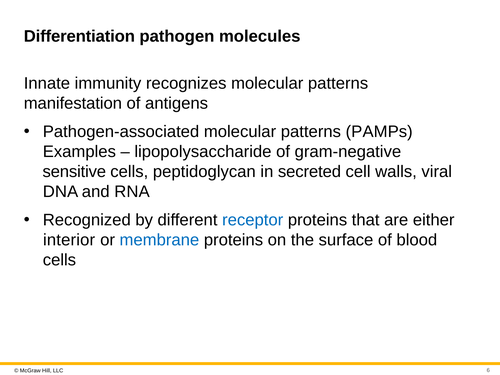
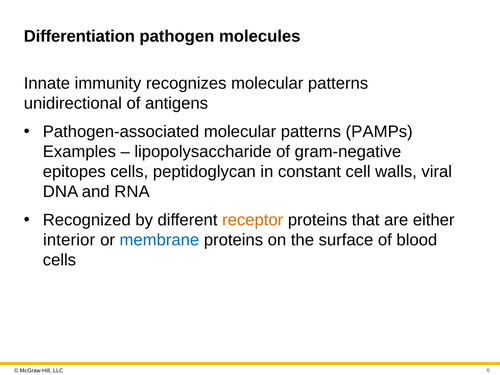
manifestation: manifestation -> unidirectional
sensitive: sensitive -> epitopes
secreted: secreted -> constant
receptor colour: blue -> orange
